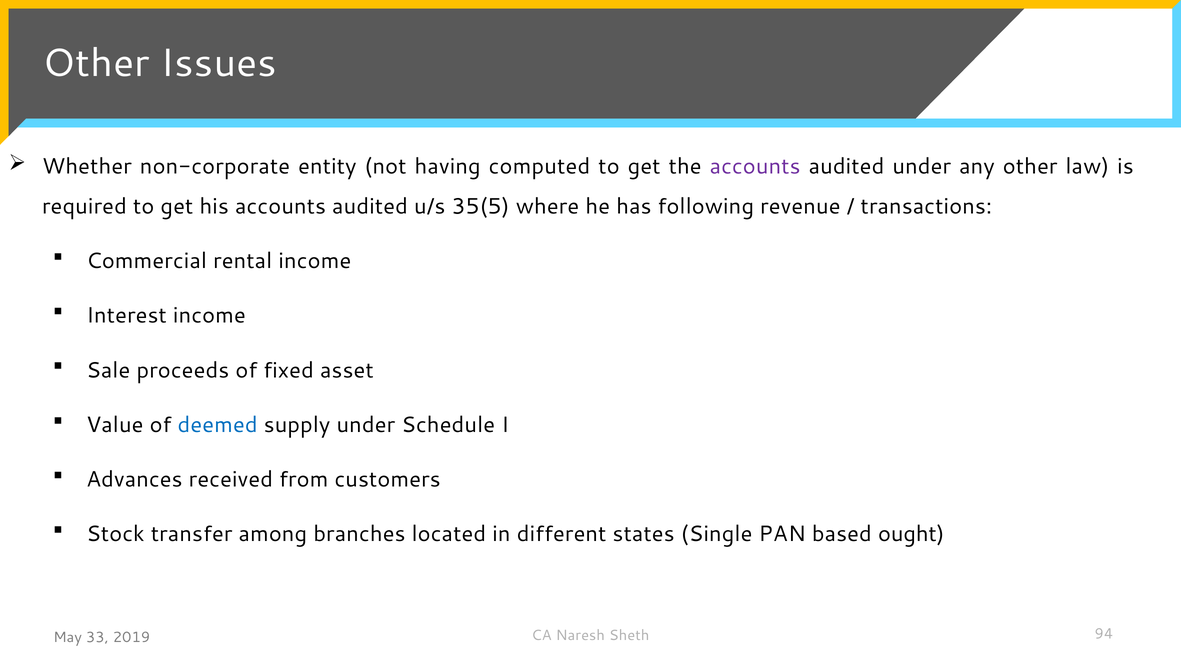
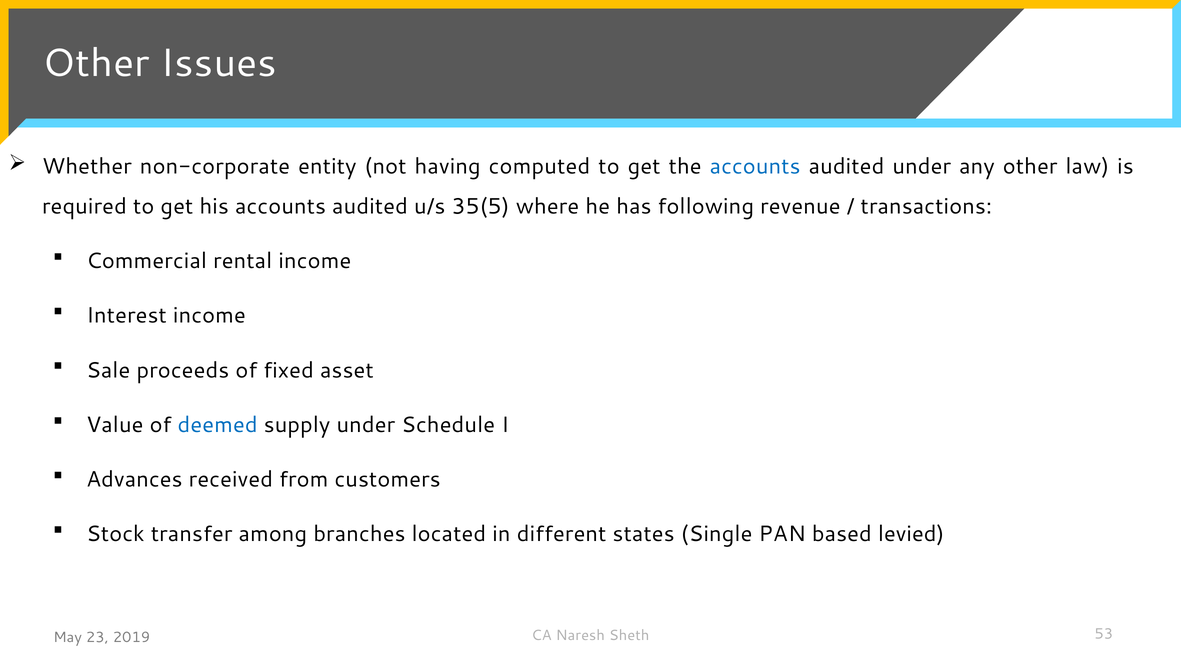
accounts at (755, 167) colour: purple -> blue
ought: ought -> levied
94: 94 -> 53
33: 33 -> 23
